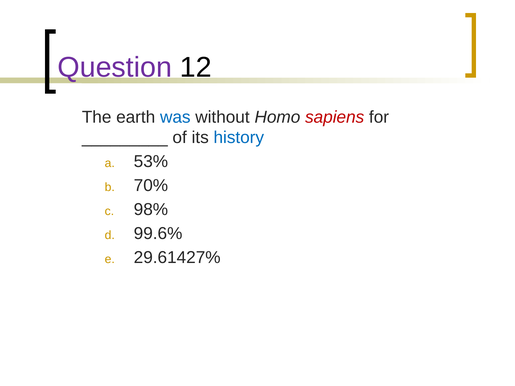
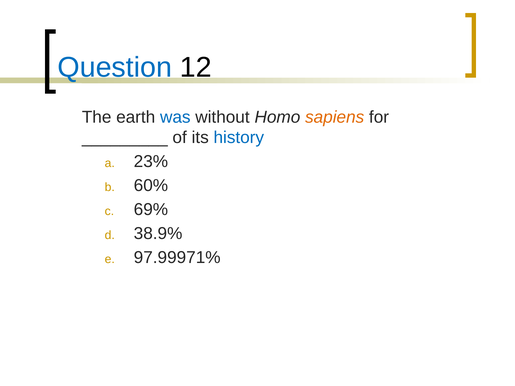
Question colour: purple -> blue
sapiens colour: red -> orange
53%: 53% -> 23%
70%: 70% -> 60%
98%: 98% -> 69%
99.6%: 99.6% -> 38.9%
29.61427%: 29.61427% -> 97.99971%
